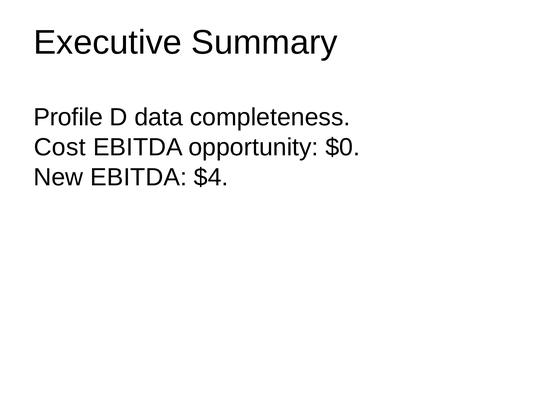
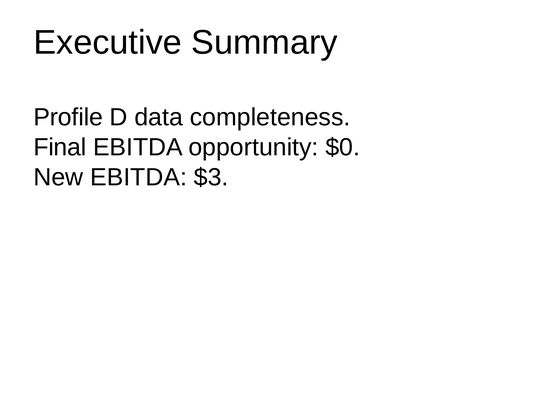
Cost: Cost -> Final
$4: $4 -> $3
